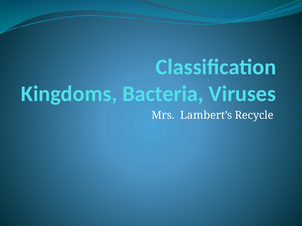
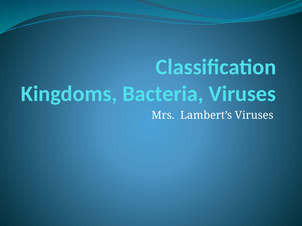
Lambert’s Recycle: Recycle -> Viruses
